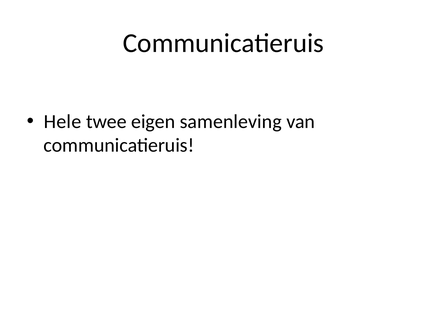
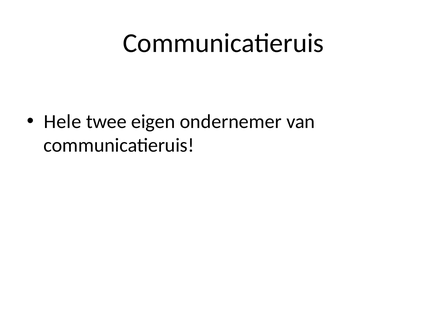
samenleving: samenleving -> ondernemer
